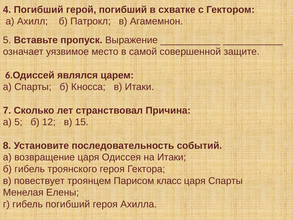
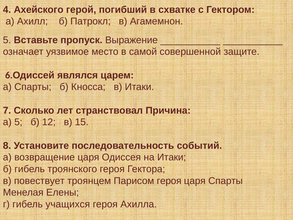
4 Погибший: Погибший -> Ахейского
Парисом класс: класс -> героя
гибель погибший: погибший -> учащихся
